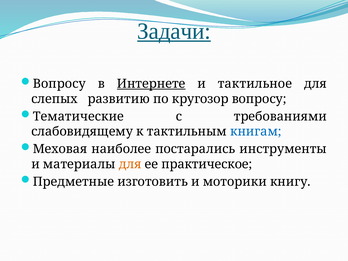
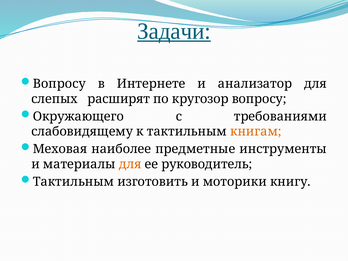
Интернете underline: present -> none
тактильное: тактильное -> анализатор
развитию: развитию -> расширят
Тематические: Тематические -> Окружающего
книгам colour: blue -> orange
постарались: постарались -> предметные
практическое: практическое -> руководитель
Предметные at (73, 182): Предметные -> Тактильным
